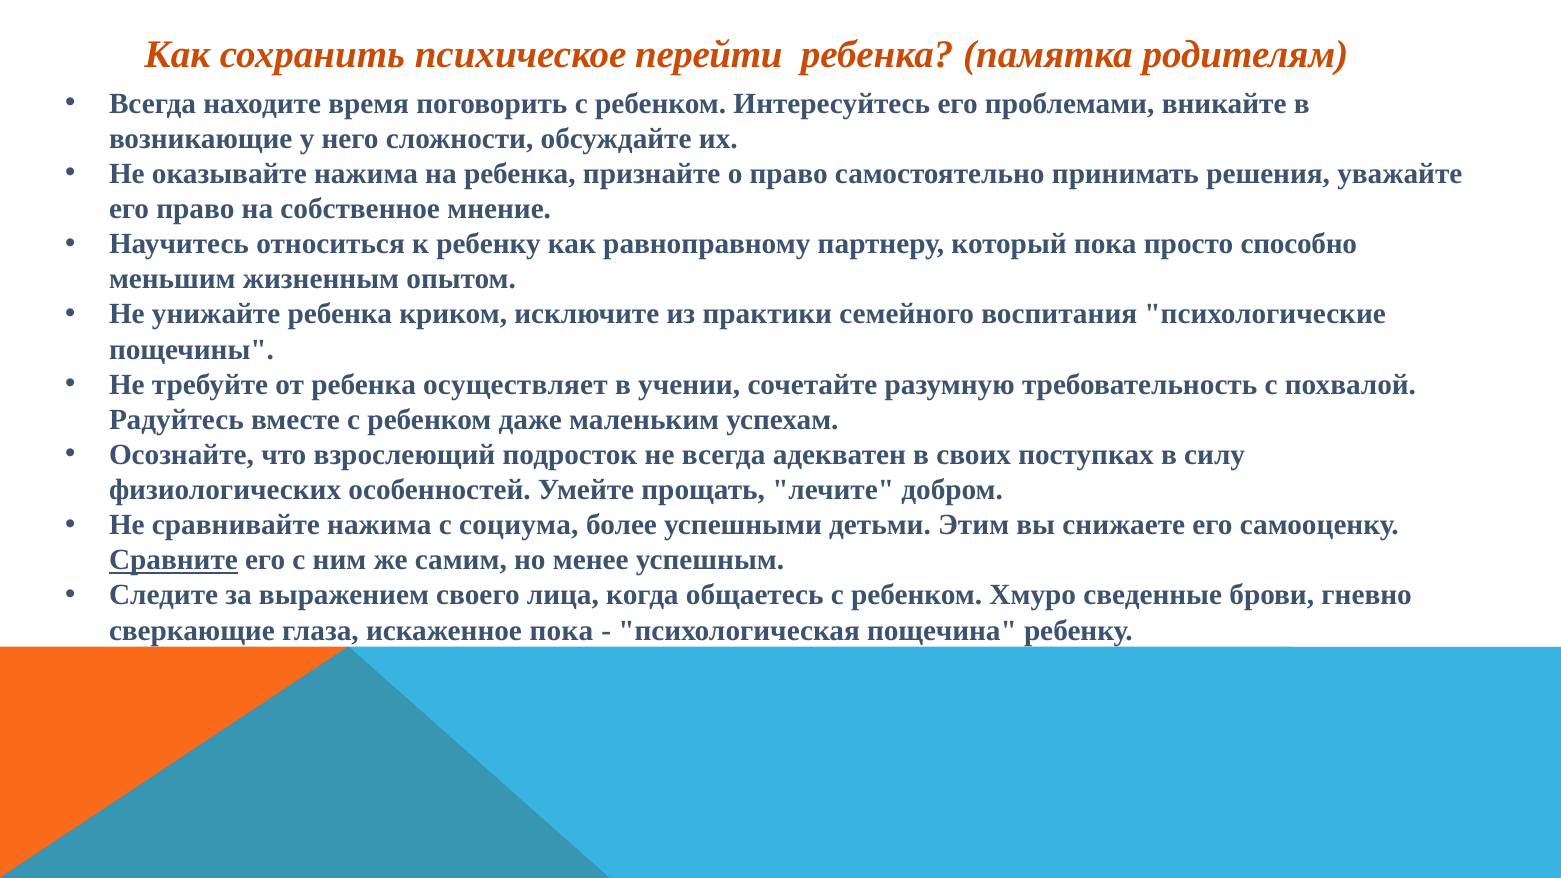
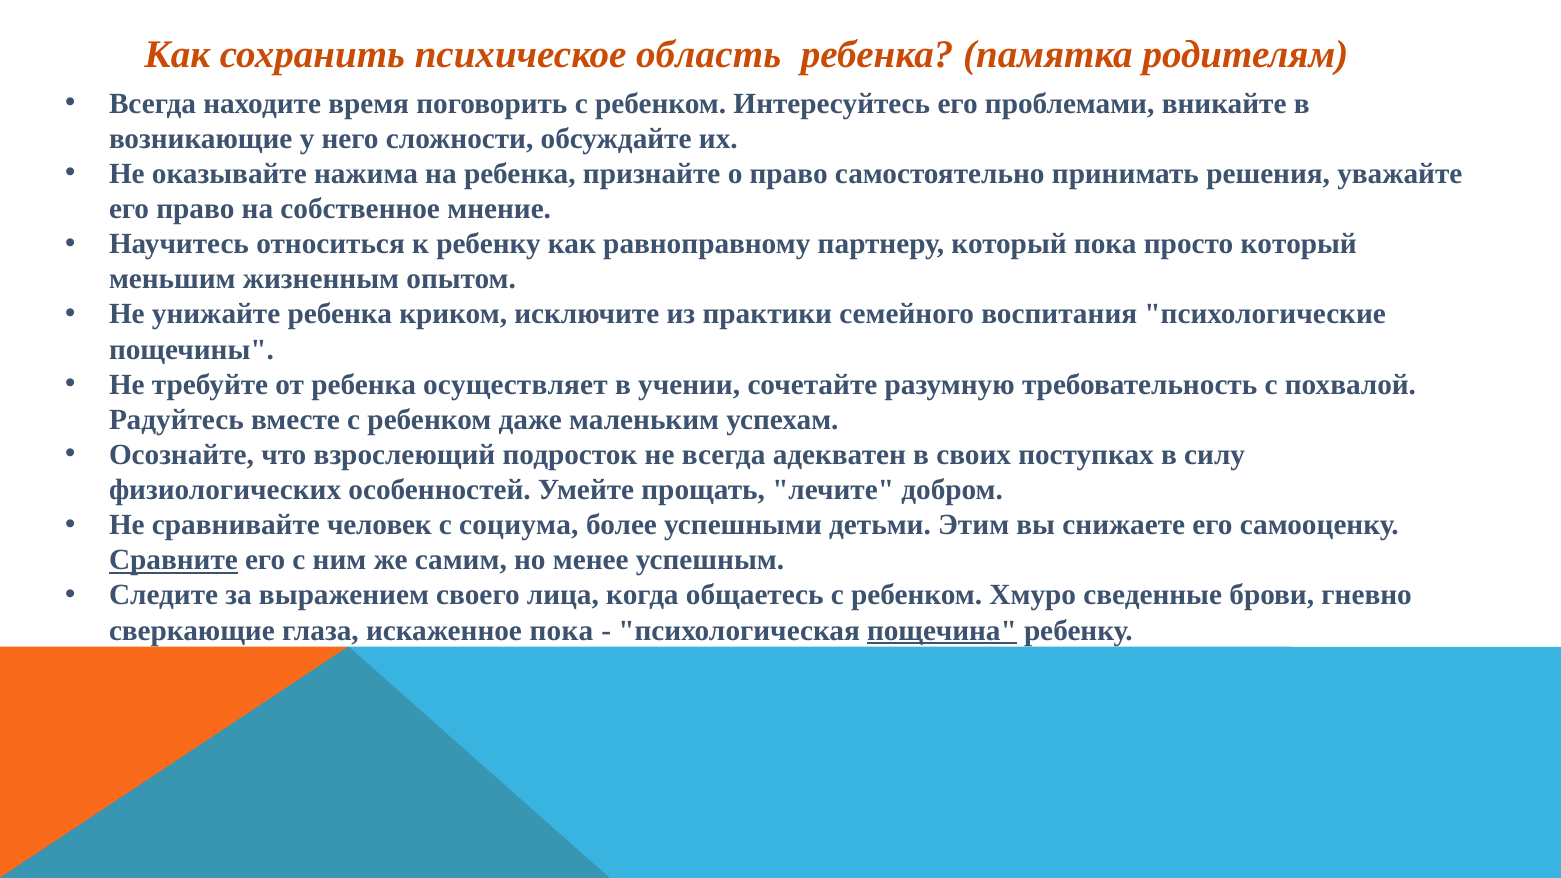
перейти: перейти -> область
просто способно: способно -> который
сравнивайте нажима: нажима -> человек
пощечина underline: none -> present
